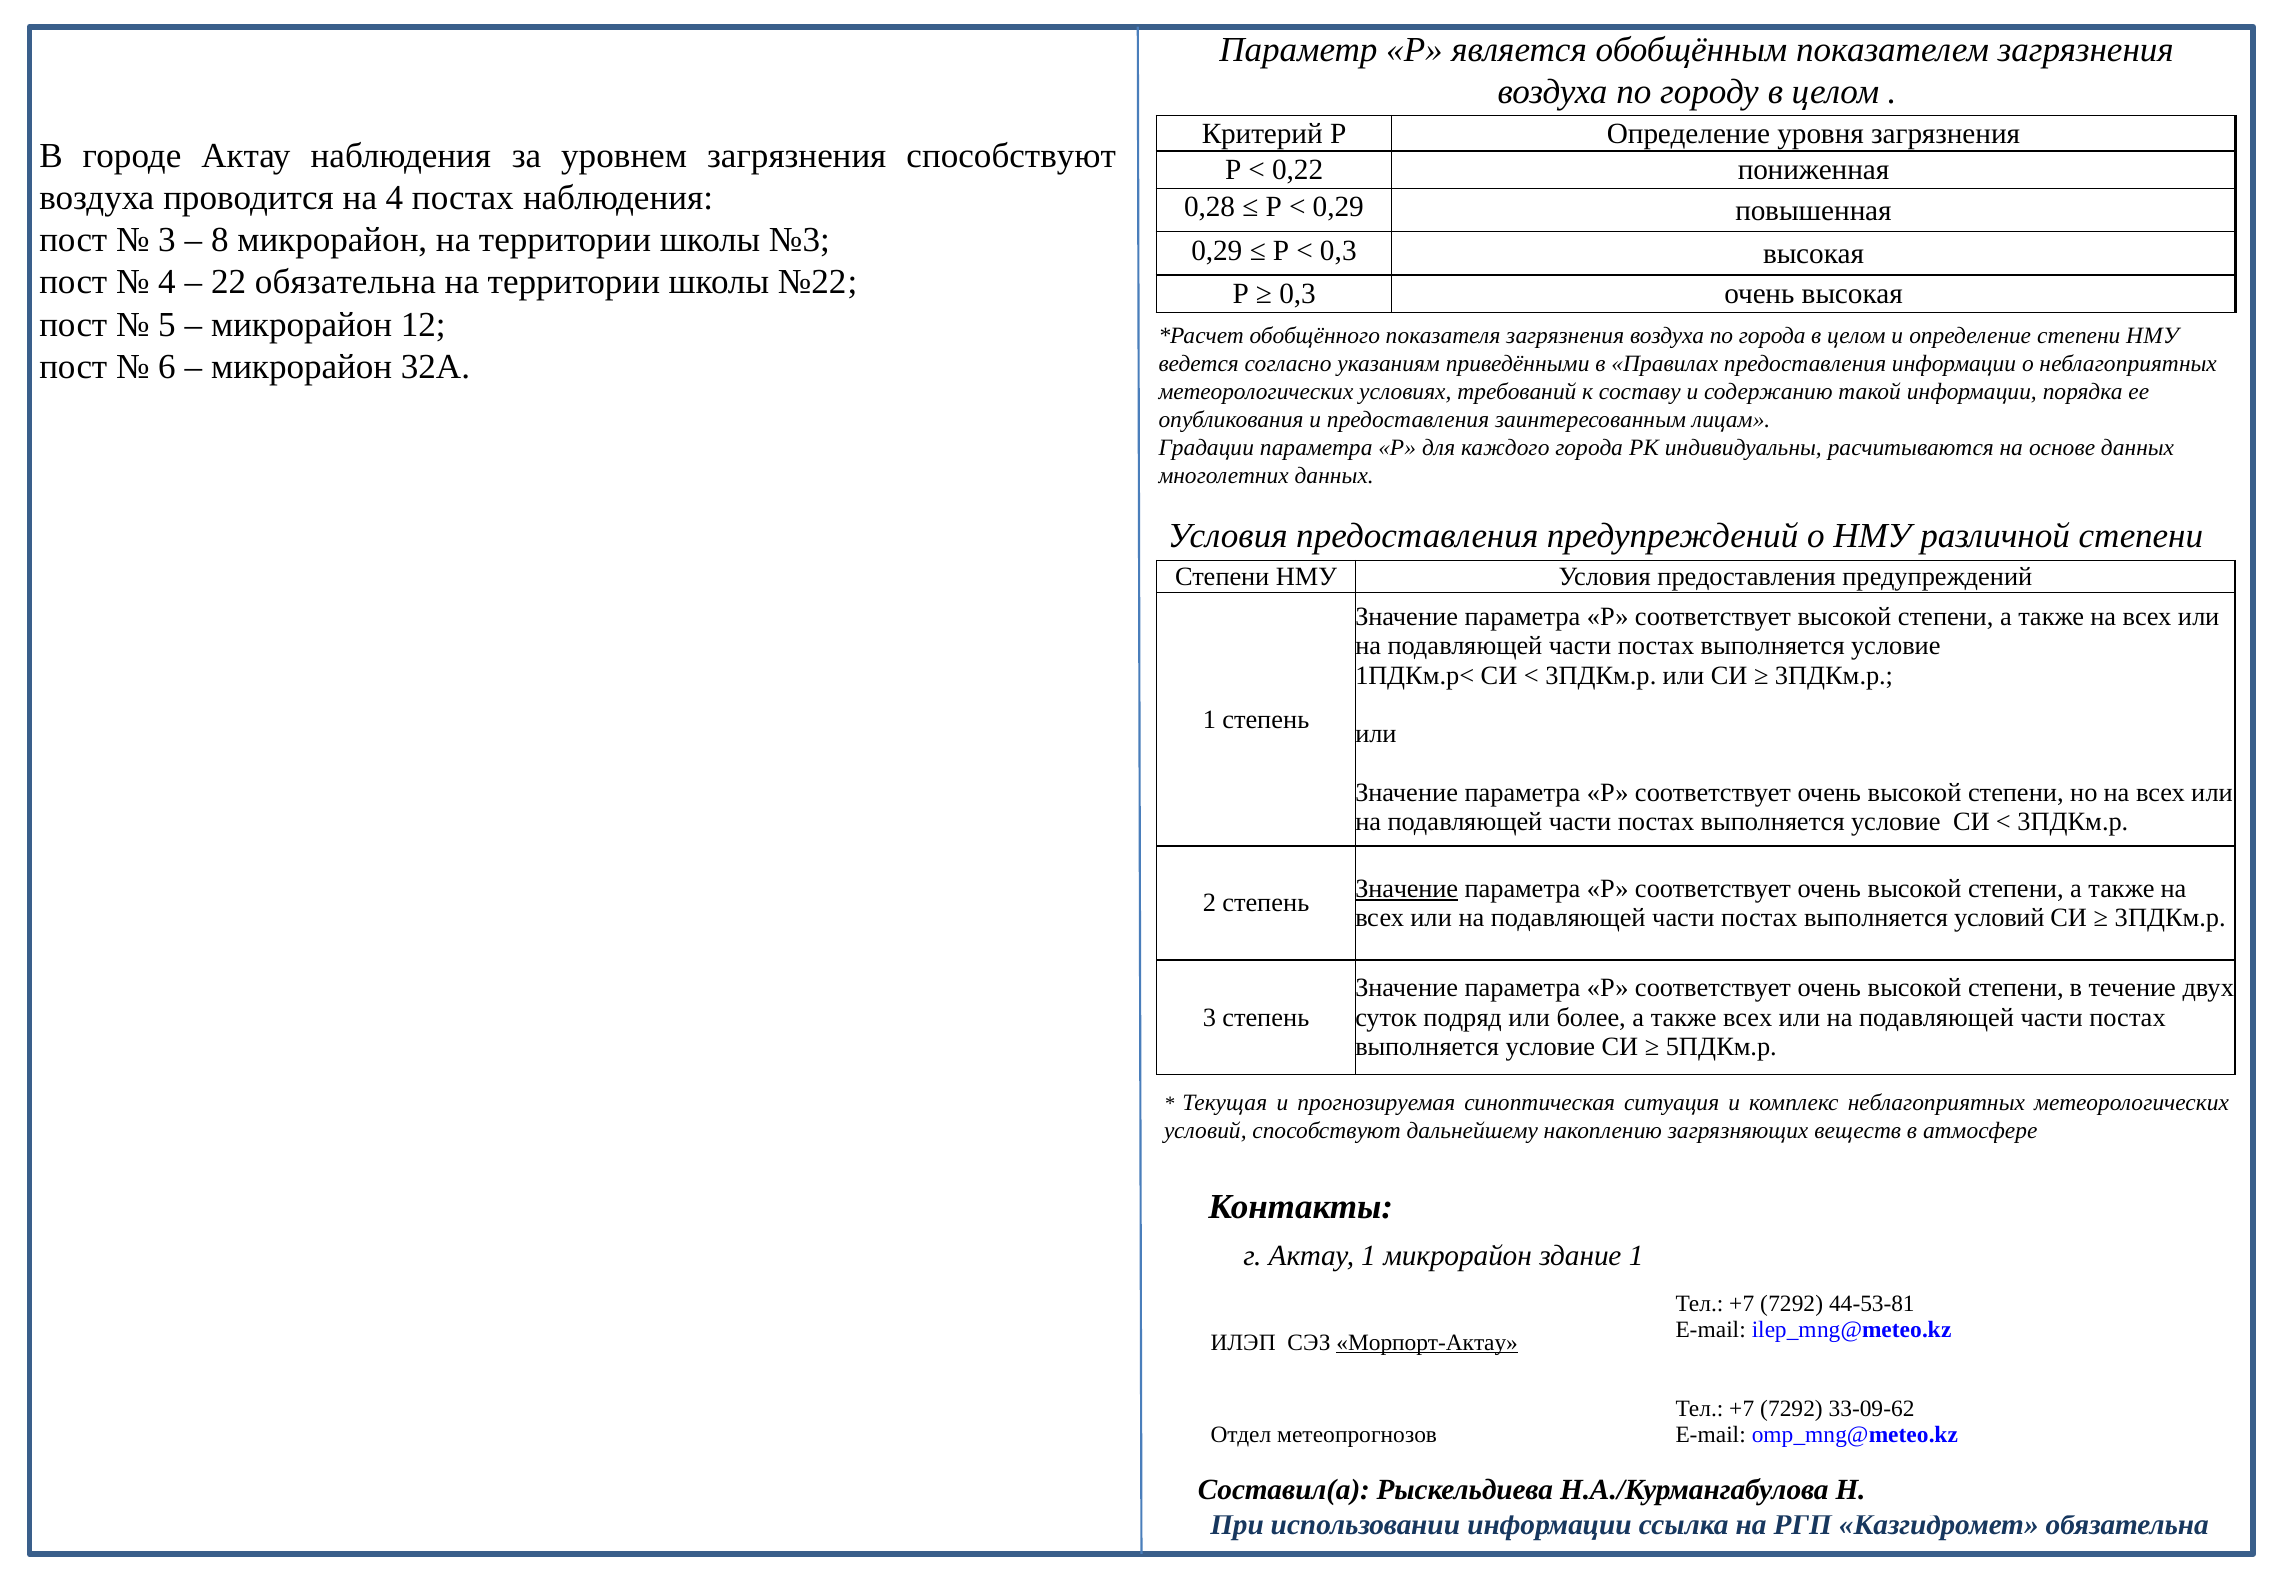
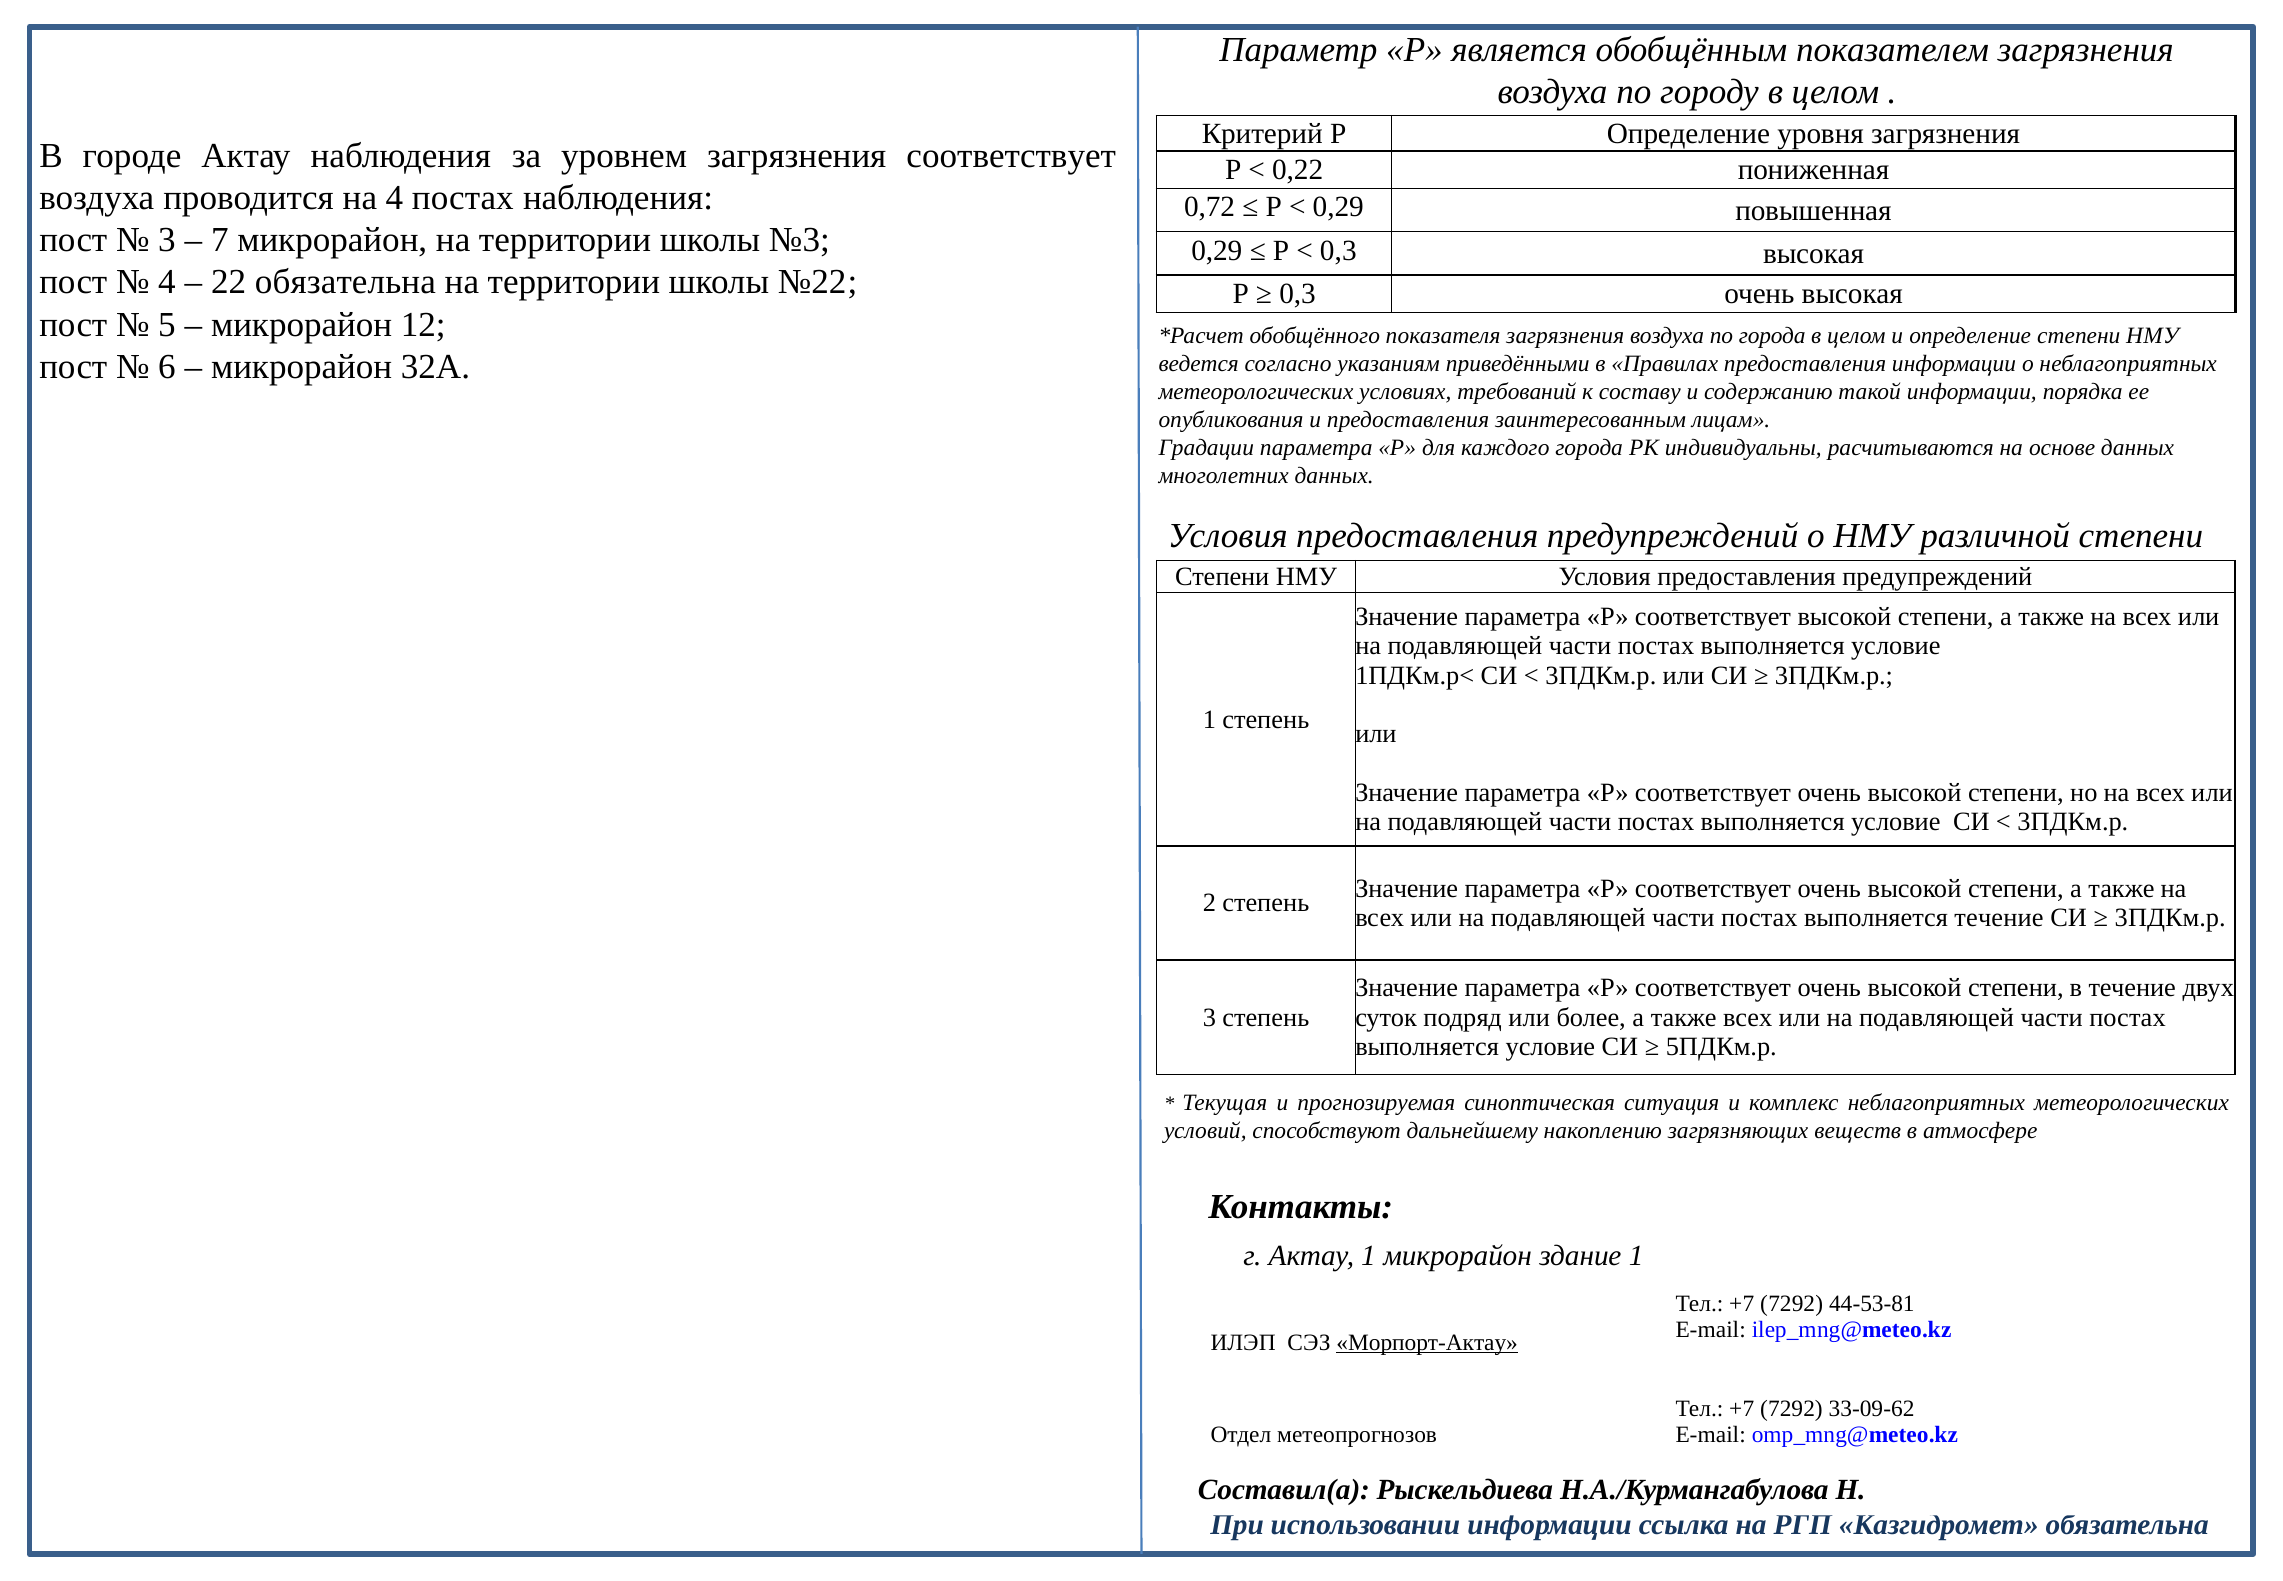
загрязнения способствуют: способствуют -> соответствует
0,28: 0,28 -> 0,72
8: 8 -> 7
Значение at (1407, 888) underline: present -> none
выполняется условий: условий -> течение
